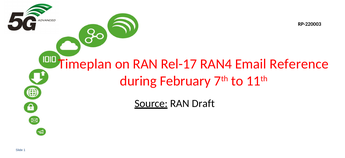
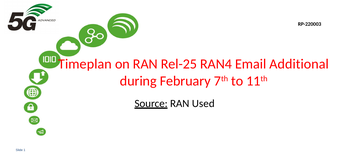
Rel-17: Rel-17 -> Rel-25
Reference: Reference -> Additional
Draft: Draft -> Used
